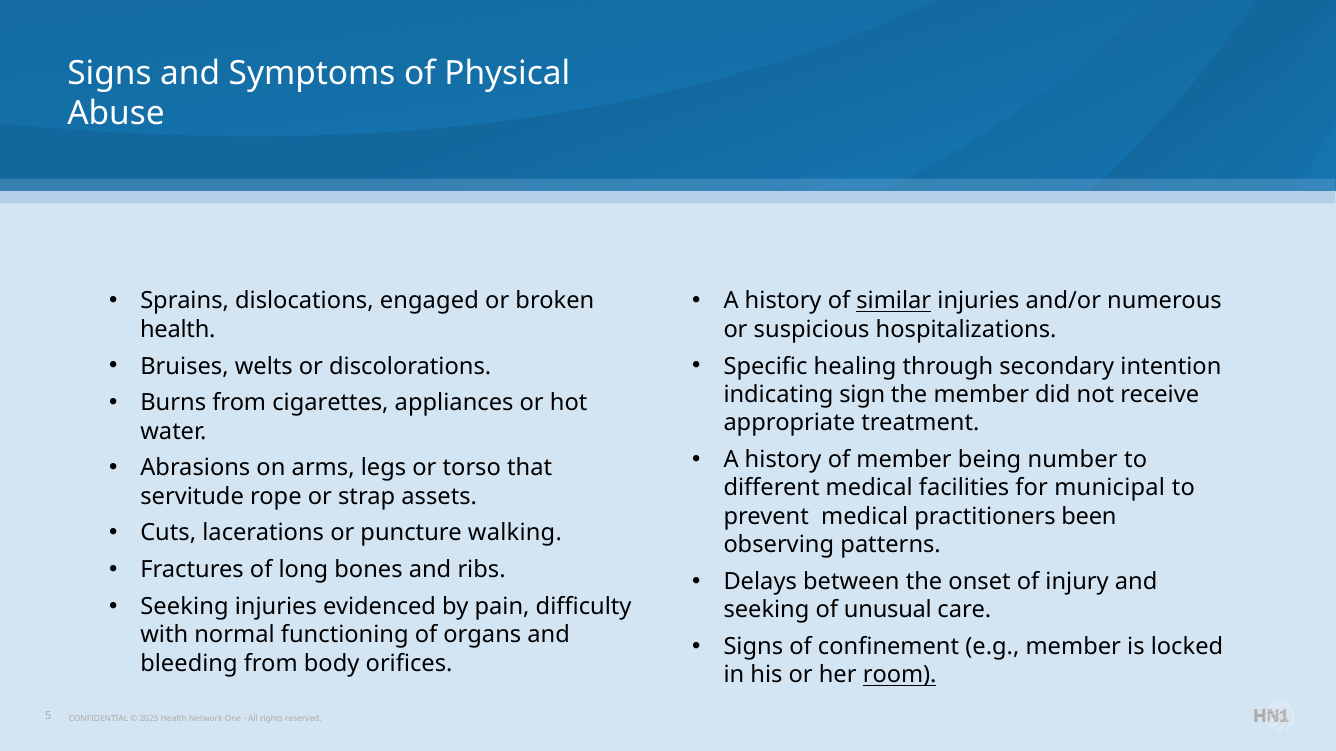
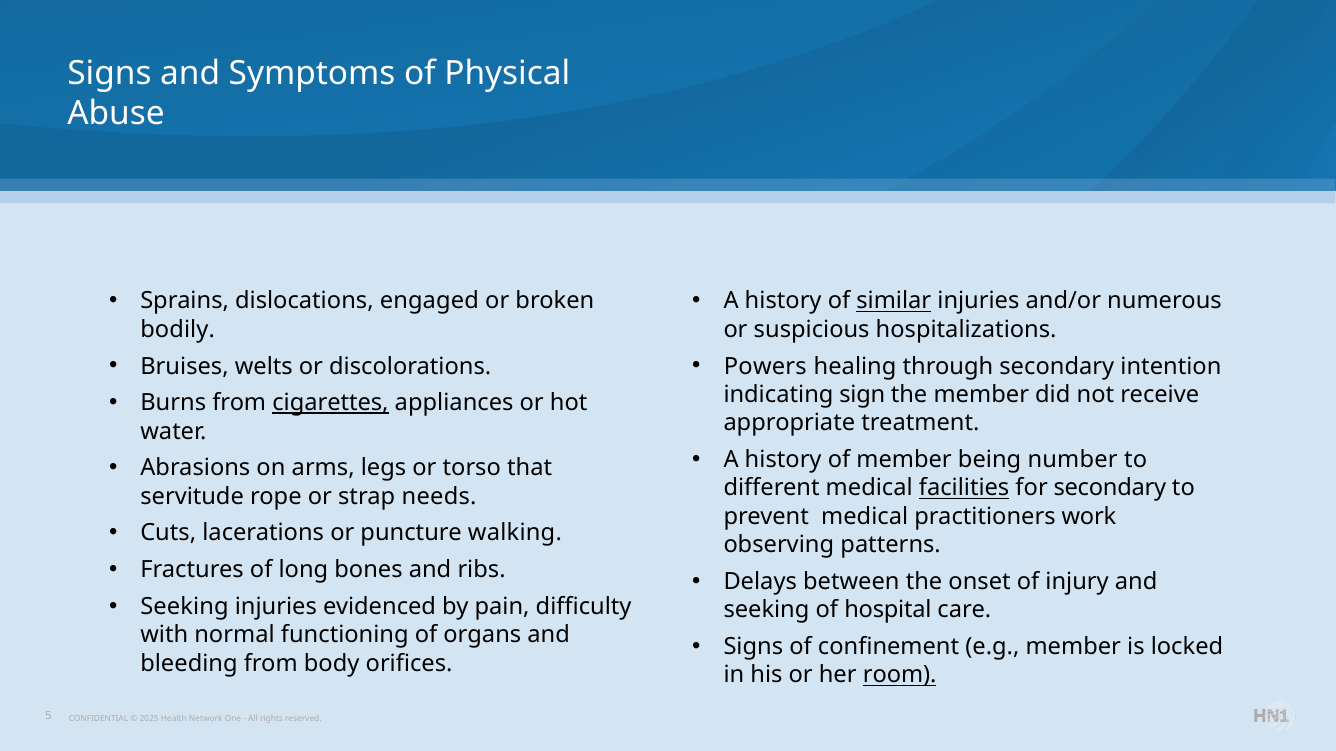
health at (178, 330): health -> bodily
Specific: Specific -> Powers
cigarettes underline: none -> present
facilities underline: none -> present
for municipal: municipal -> secondary
assets: assets -> needs
been: been -> work
unusual: unusual -> hospital
